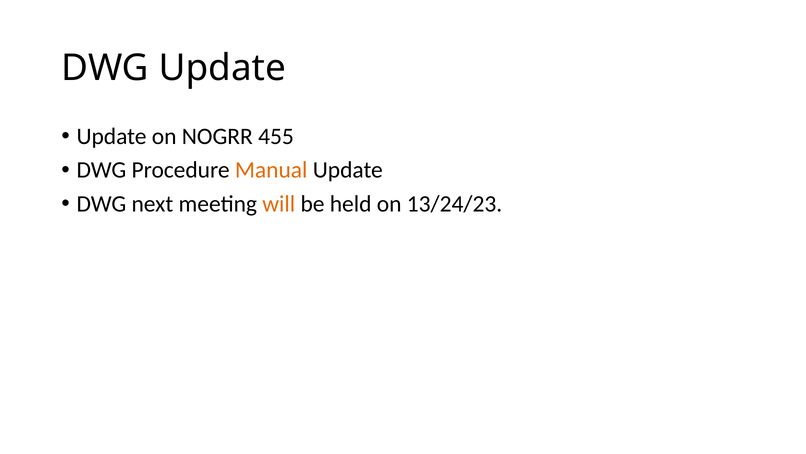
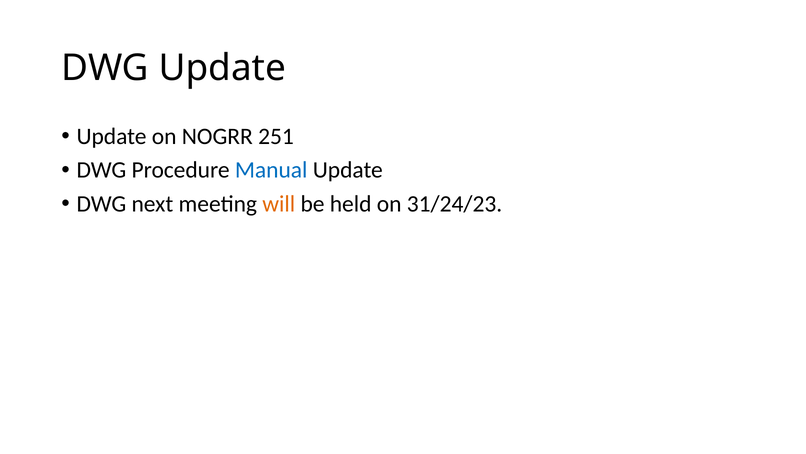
455: 455 -> 251
Manual colour: orange -> blue
13/24/23: 13/24/23 -> 31/24/23
